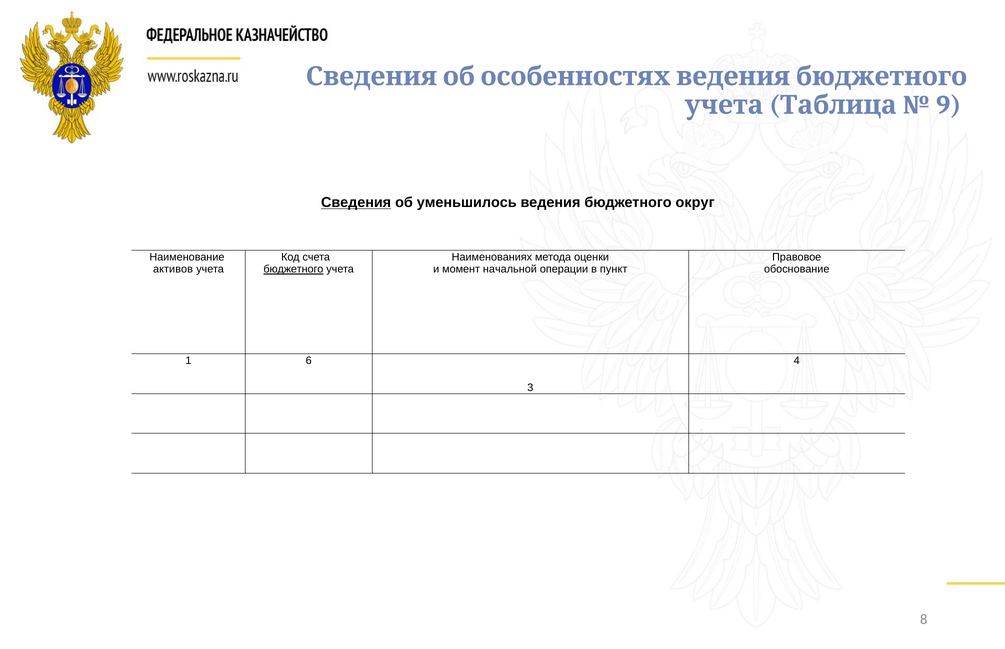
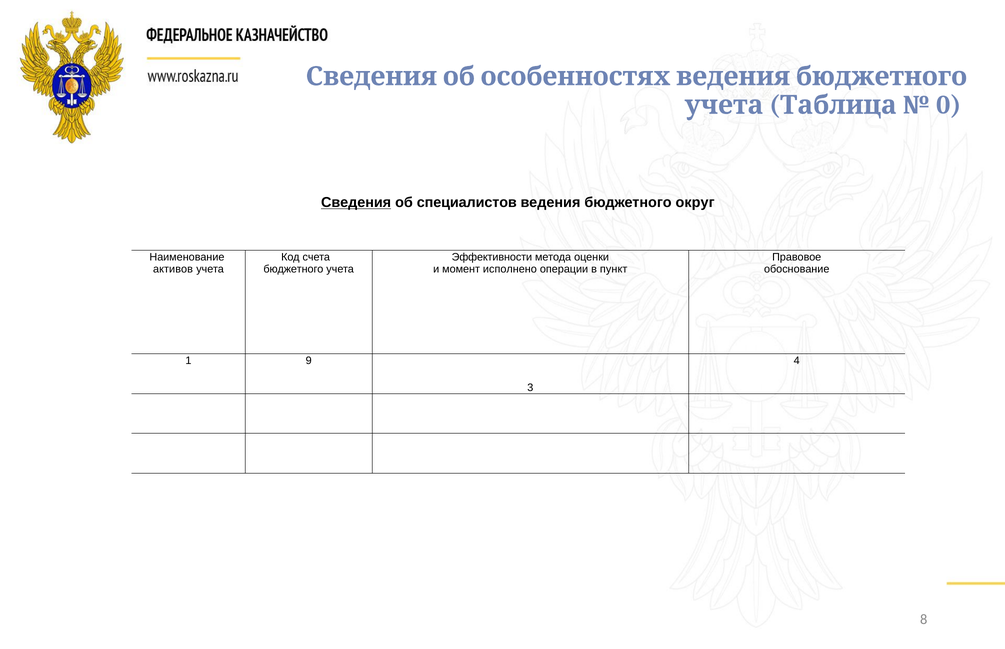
9: 9 -> 0
уменьшилось: уменьшилось -> специалистов
Наименованиях: Наименованиях -> Эффективности
бюджетного at (293, 269) underline: present -> none
начальной: начальной -> исполнено
6: 6 -> 9
